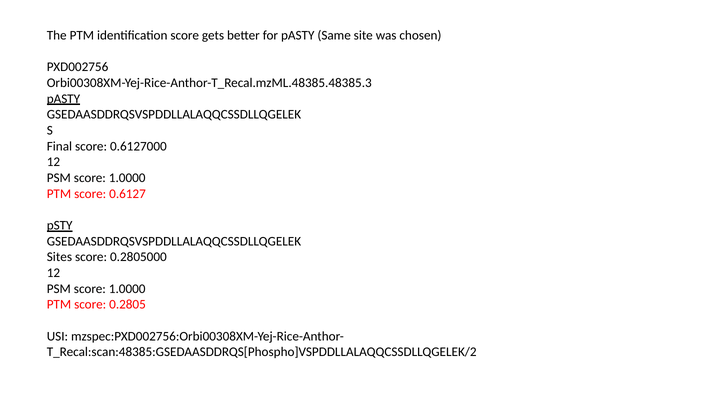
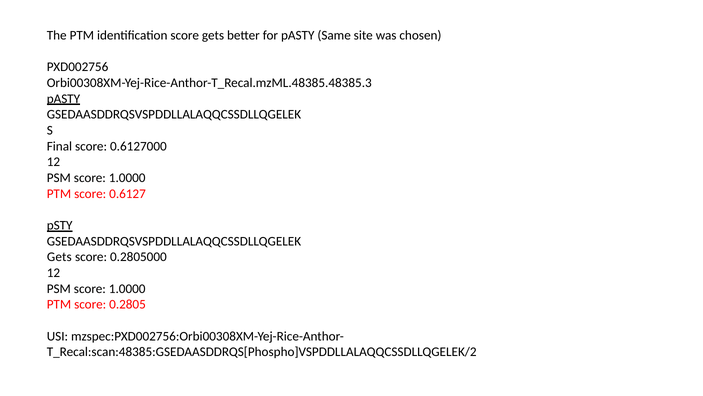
Sites at (59, 257): Sites -> Gets
